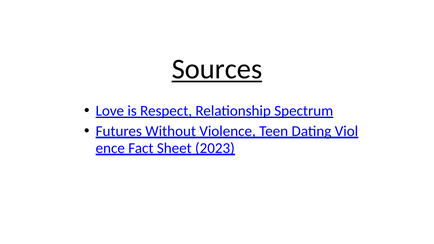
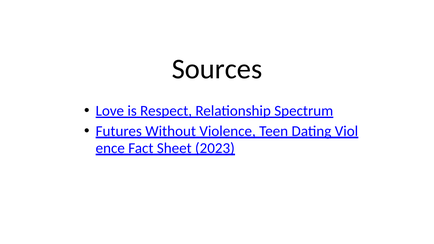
Sources underline: present -> none
